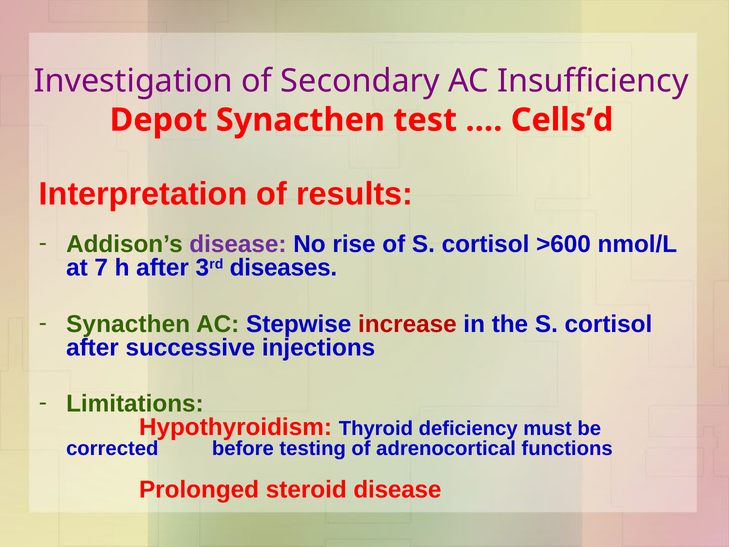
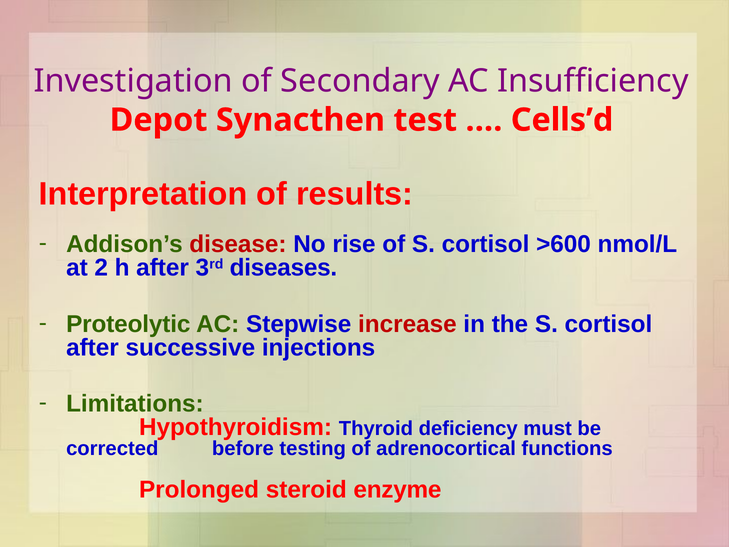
disease at (238, 244) colour: purple -> red
7: 7 -> 2
Synacthen at (128, 324): Synacthen -> Proteolytic
steroid disease: disease -> enzyme
